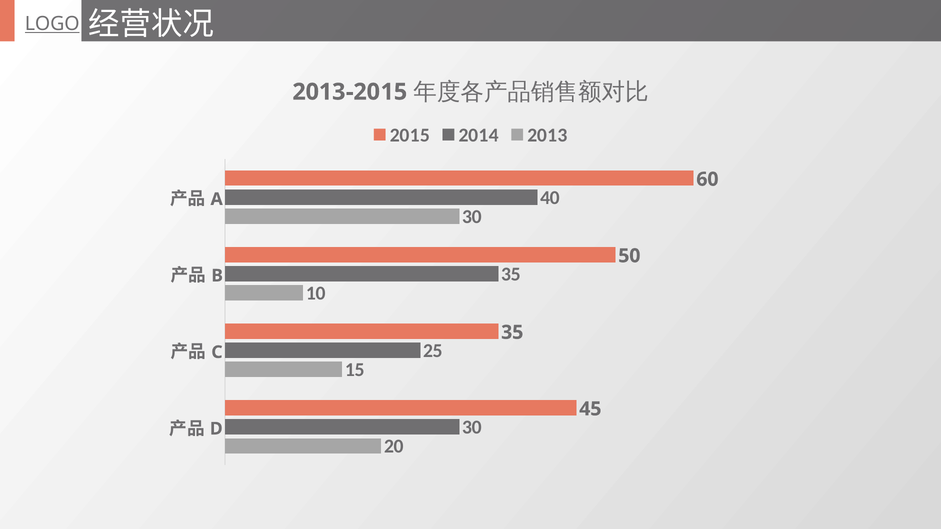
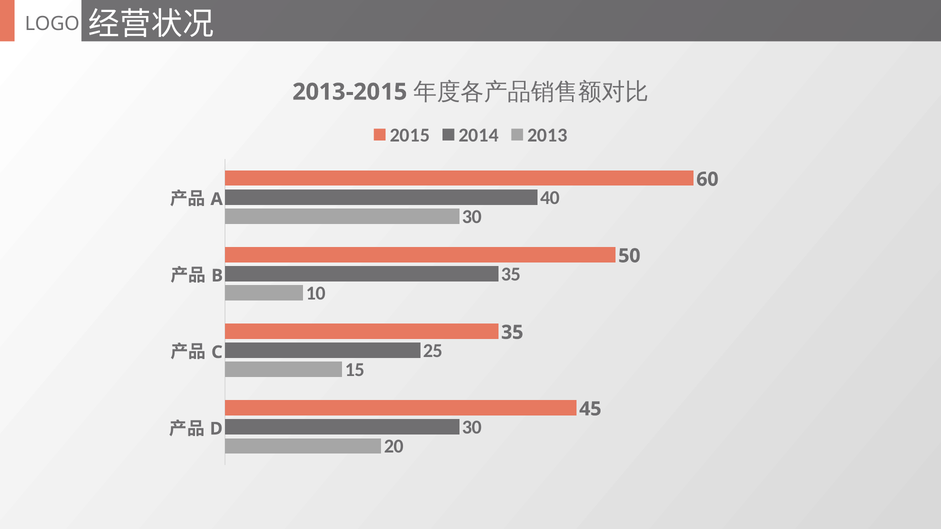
LOGO underline: present -> none
